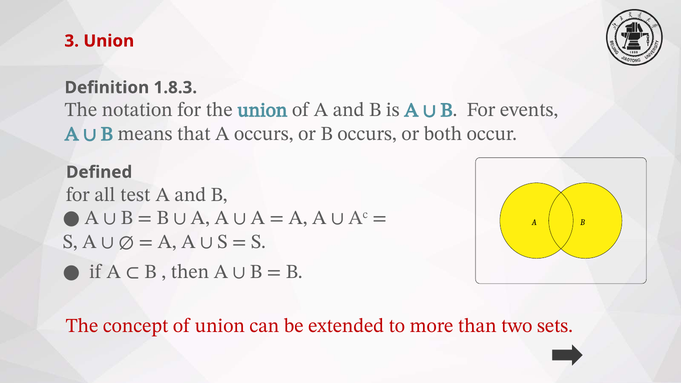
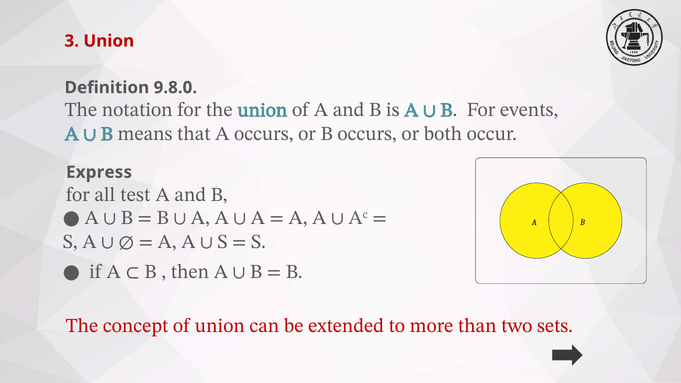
1.8.3: 1.8.3 -> 9.8.0
Defined: Defined -> Express
